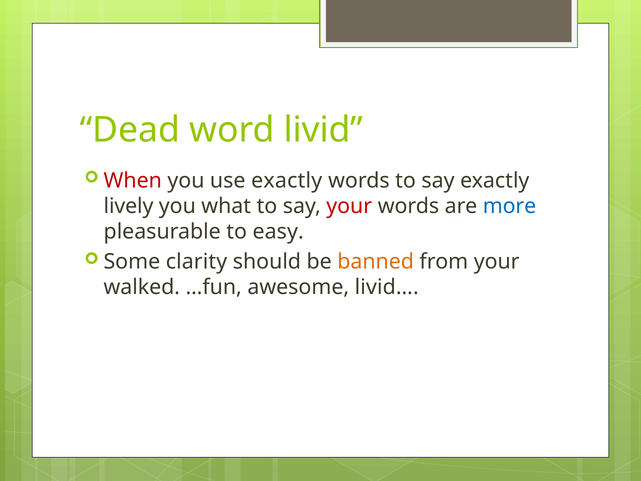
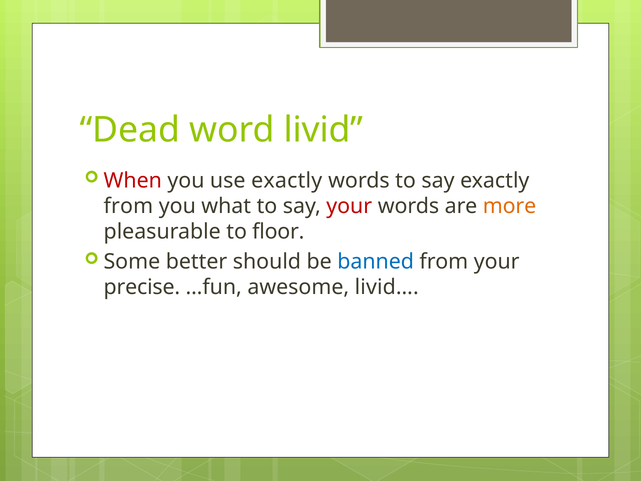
lively at (129, 206): lively -> from
more colour: blue -> orange
easy: easy -> floor
clarity: clarity -> better
banned colour: orange -> blue
walked: walked -> precise
